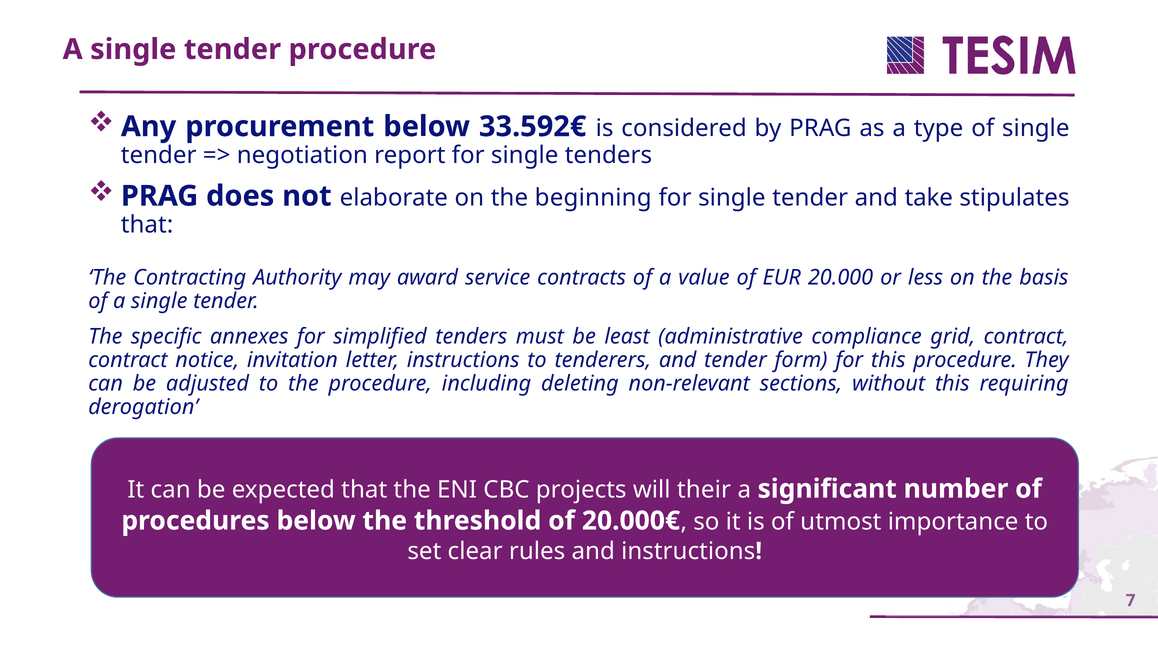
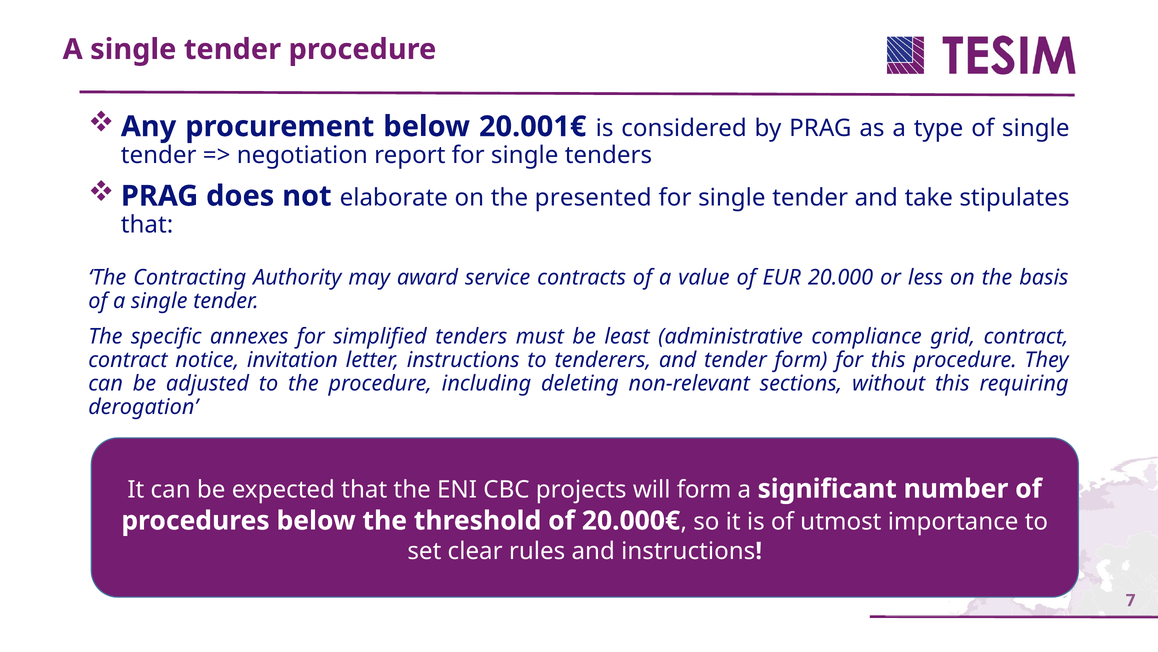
33.592€: 33.592€ -> 20.001€
beginning: beginning -> presented
will their: their -> form
